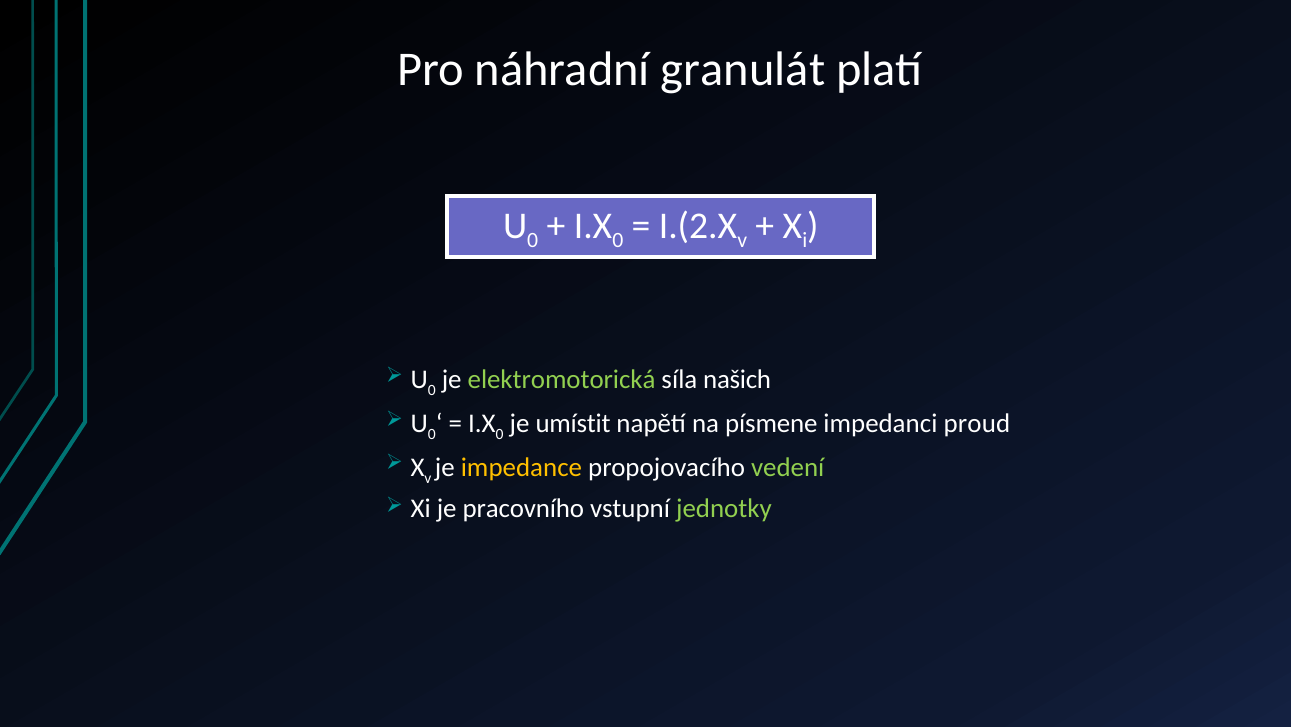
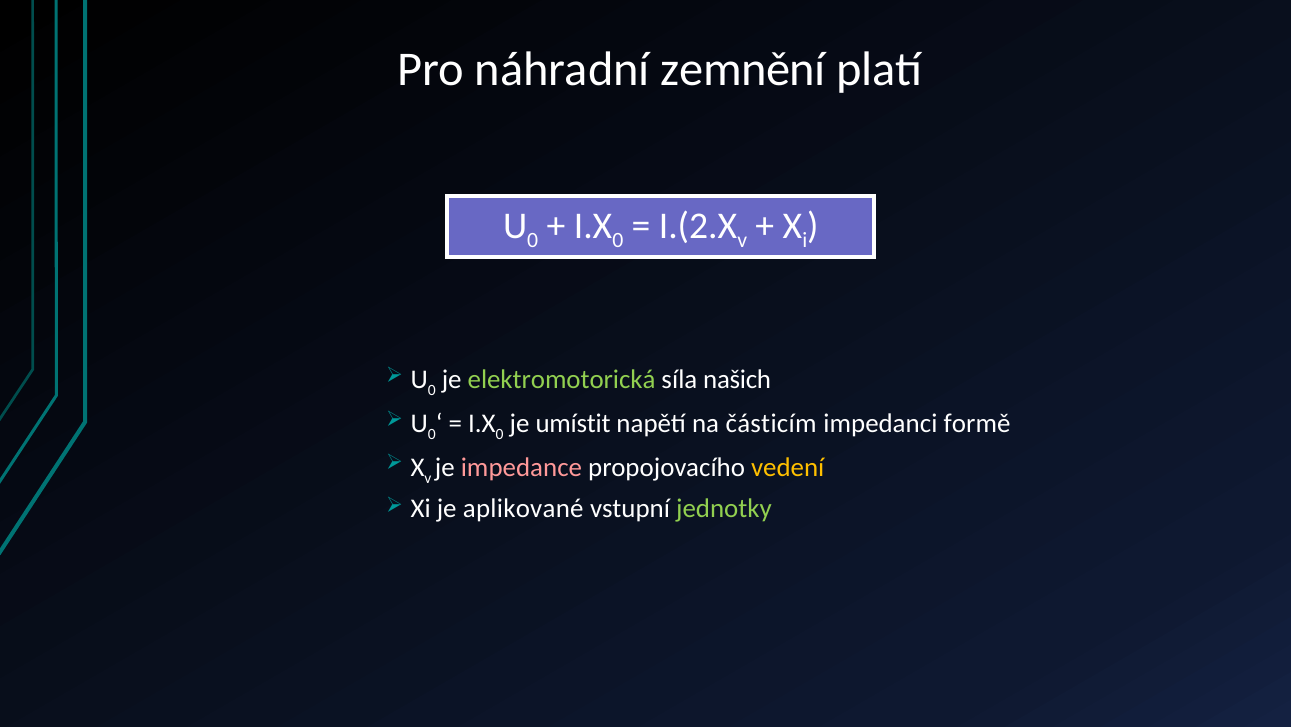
granulát: granulát -> zemnění
písmene: písmene -> částicím
proud: proud -> formě
impedance colour: yellow -> pink
vedení colour: light green -> yellow
pracovního: pracovního -> aplikované
